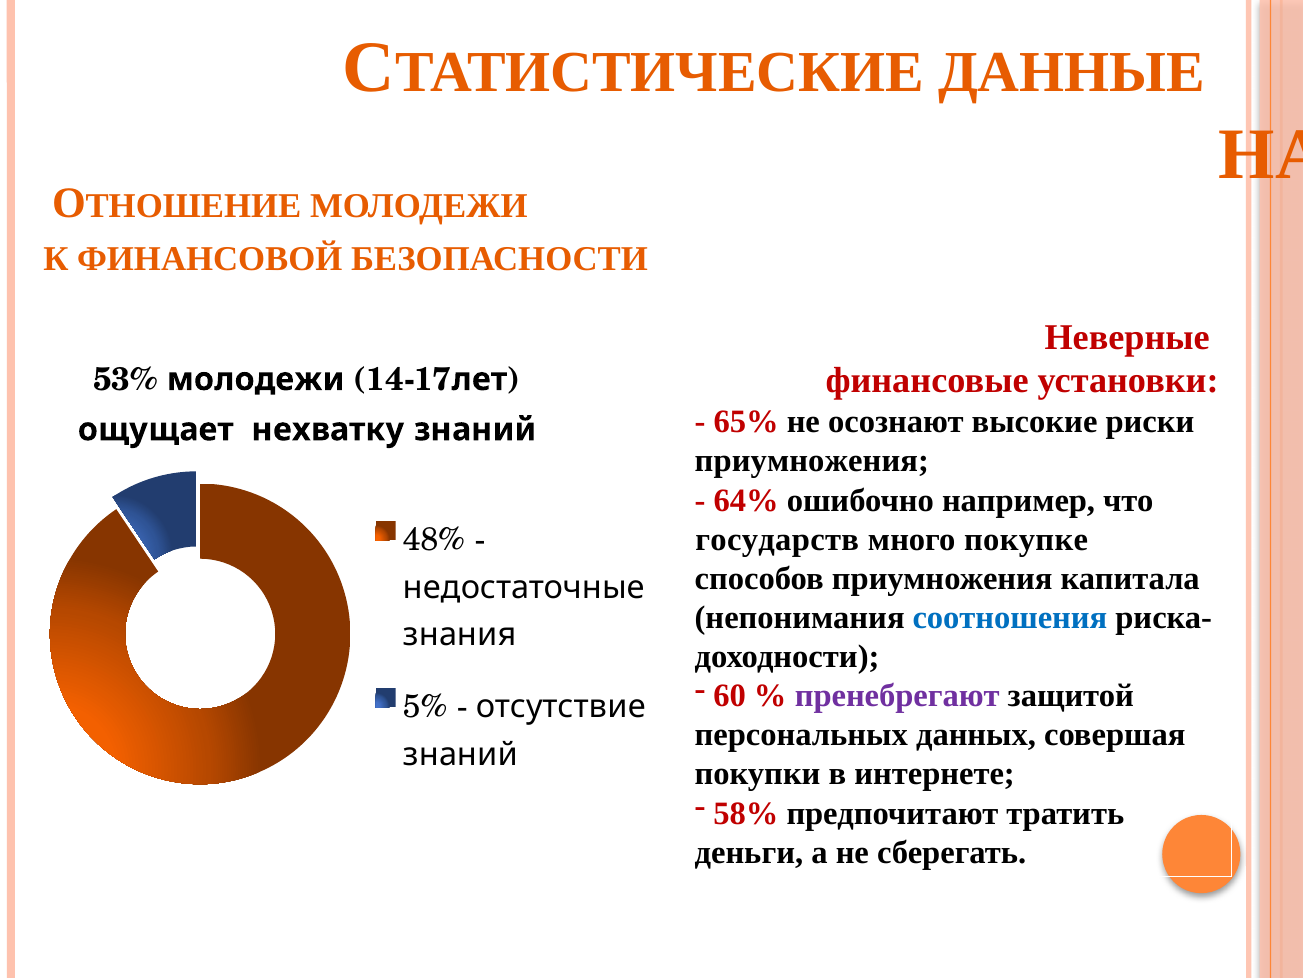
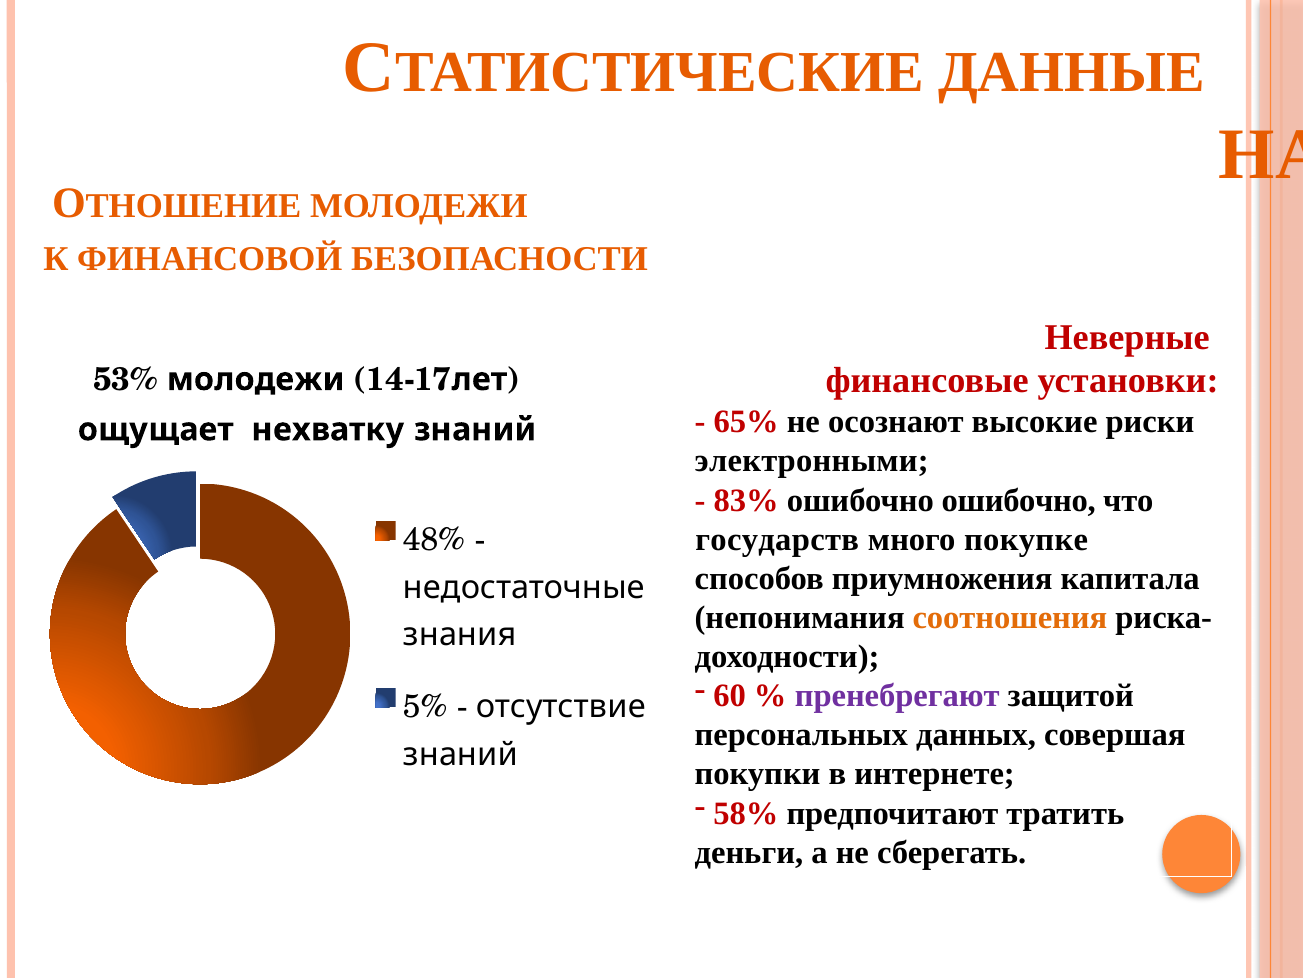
приумножения at (812, 461): приумножения -> электронными
64%: 64% -> 83%
ошибочно например: например -> ошибочно
соотношения colour: blue -> orange
